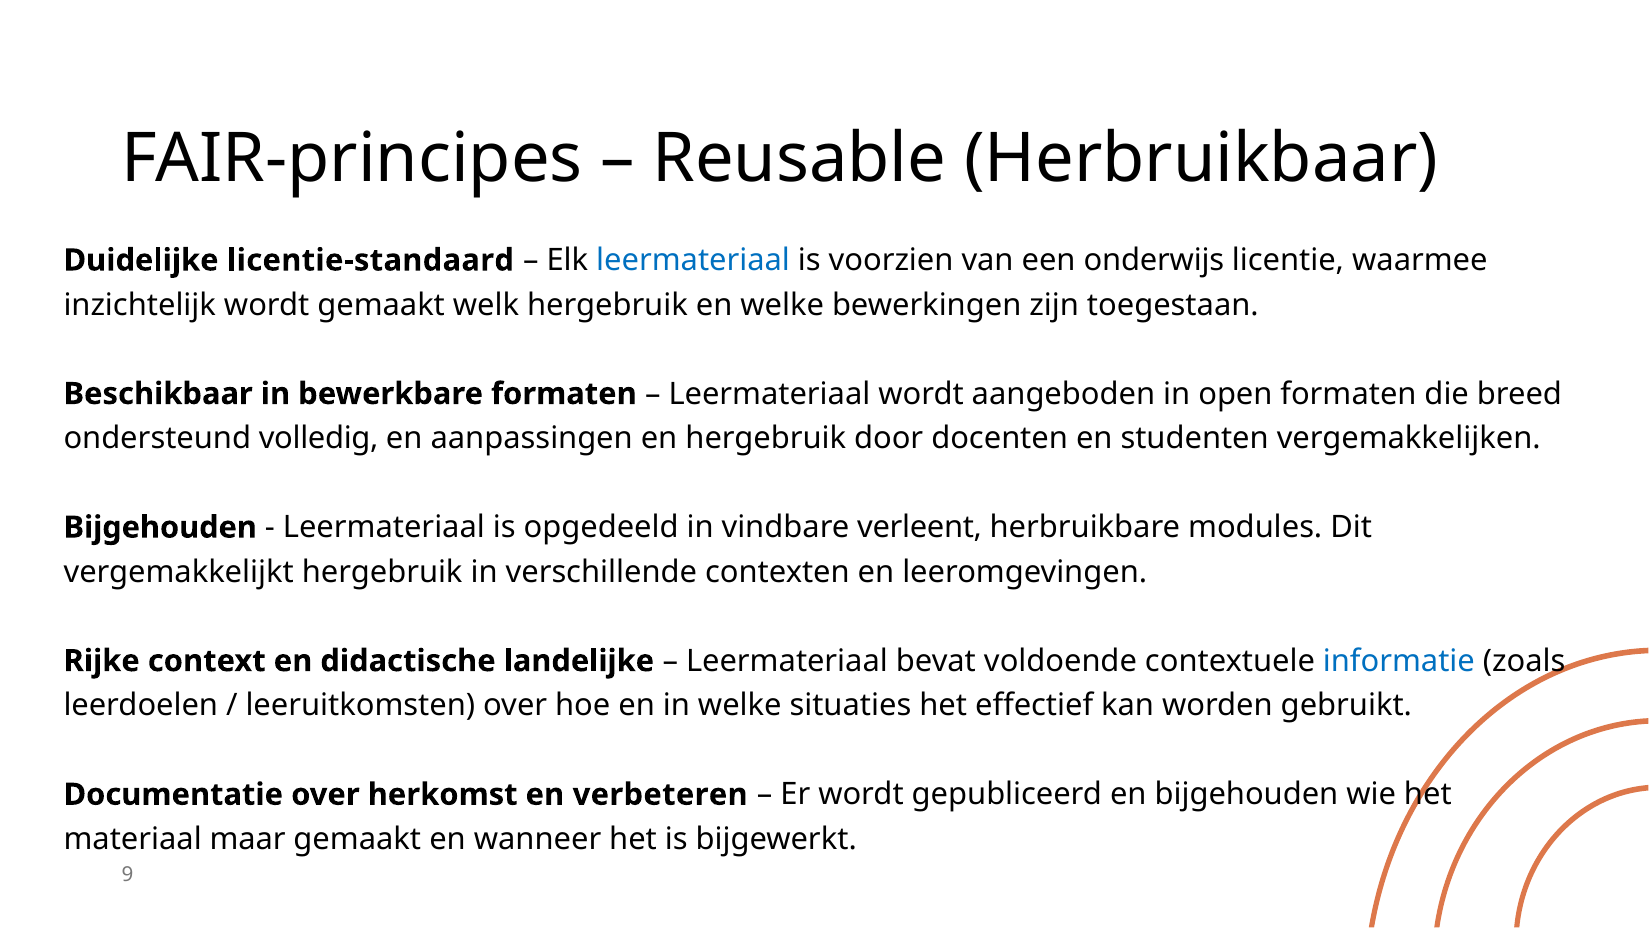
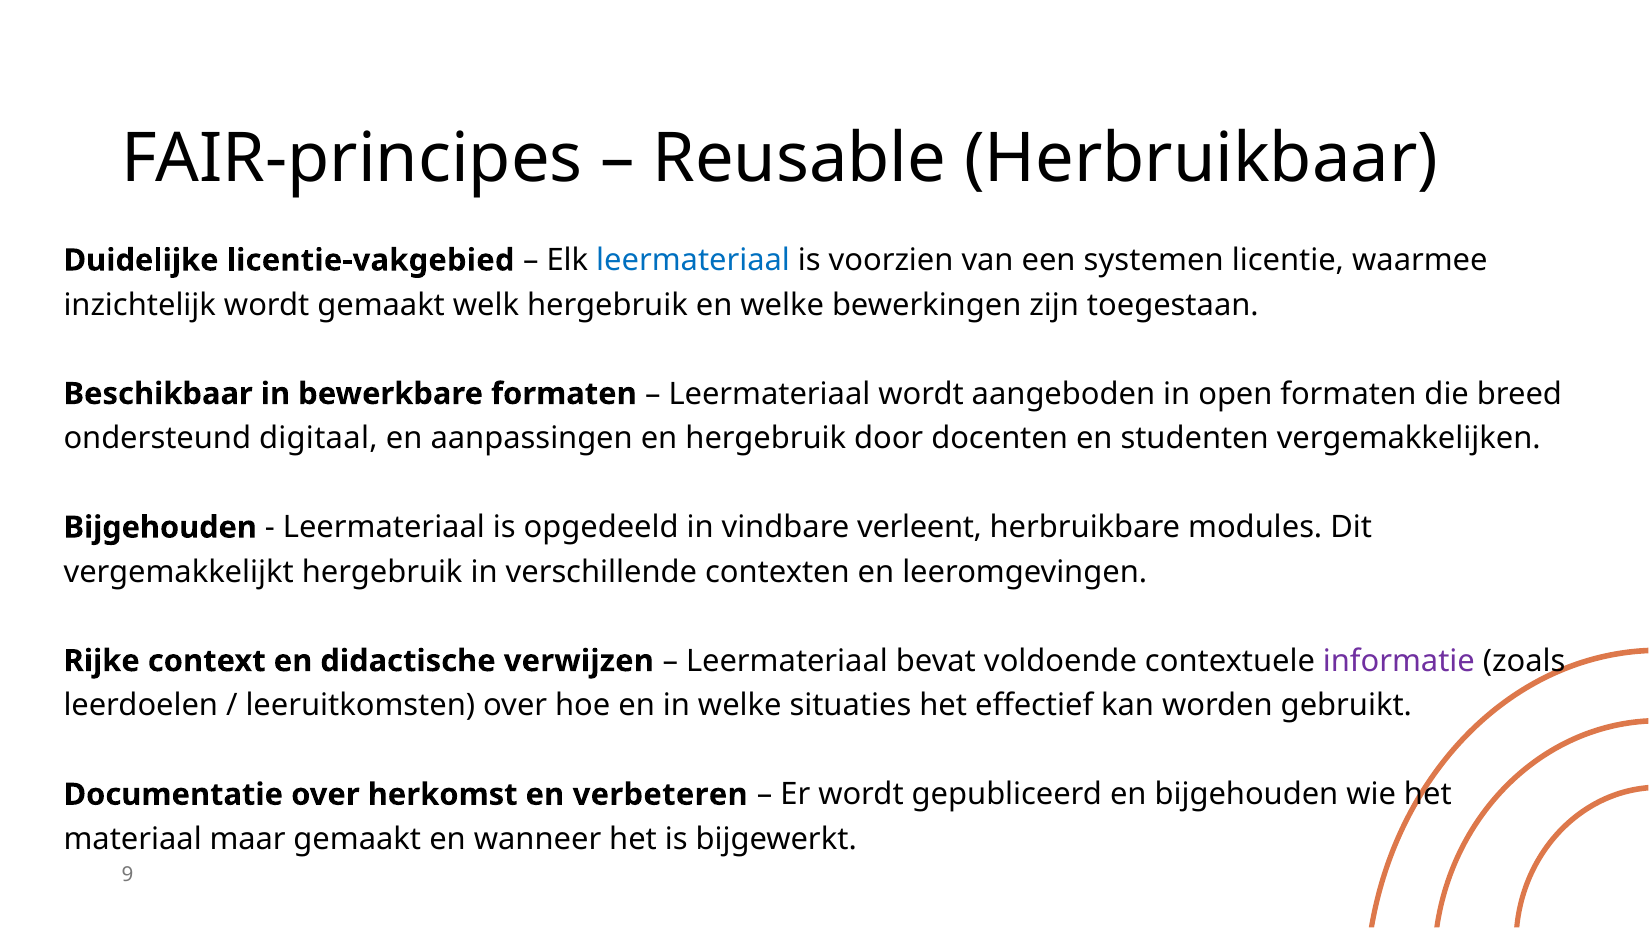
licentie-standaard: licentie-standaard -> licentie-vakgebied
onderwijs: onderwijs -> systemen
volledig: volledig -> digitaal
landelijke: landelijke -> verwijzen
informatie colour: blue -> purple
